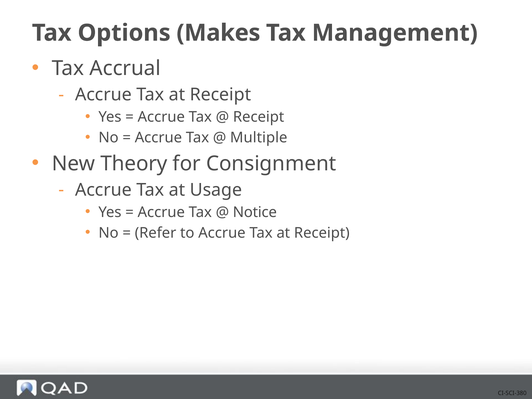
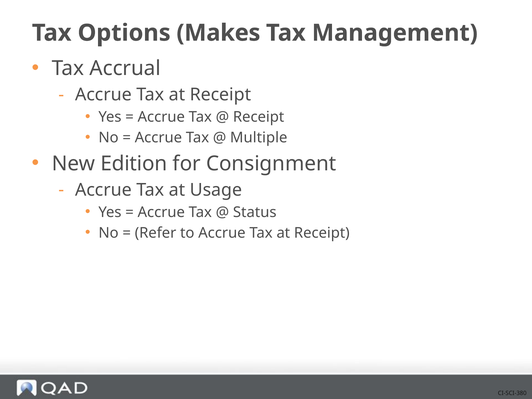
Theory: Theory -> Edition
Notice: Notice -> Status
